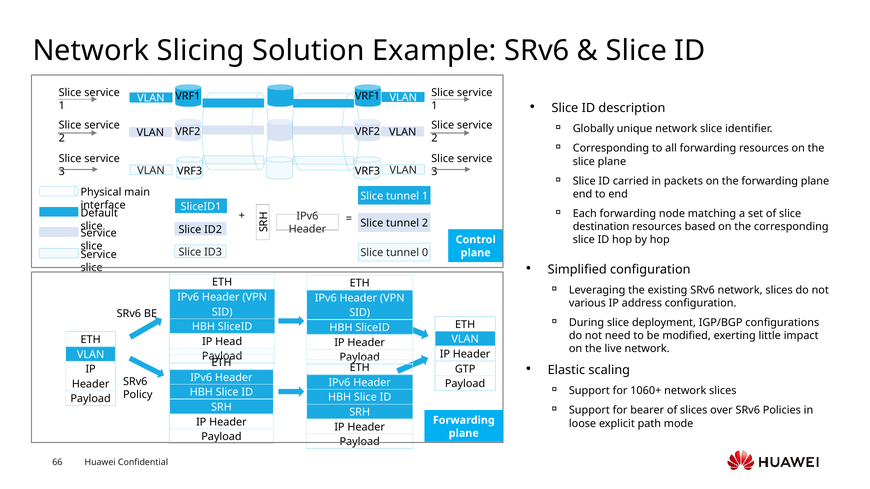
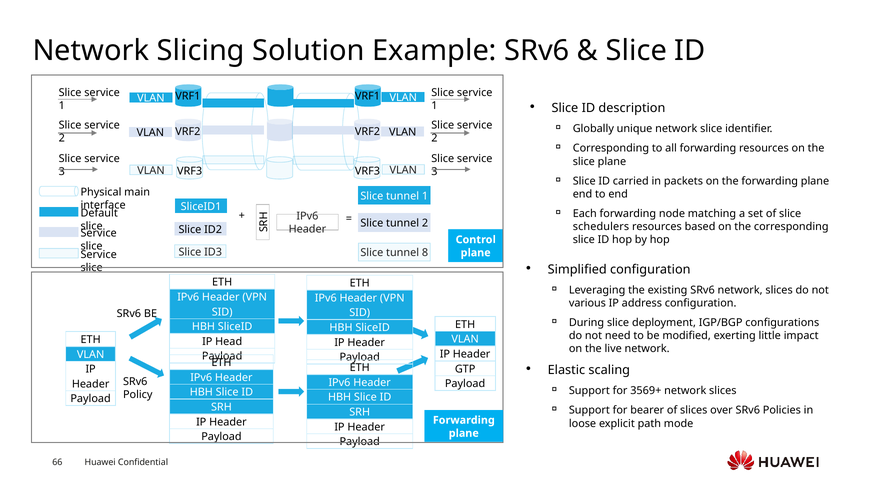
destination: destination -> schedulers
0: 0 -> 8
1060+: 1060+ -> 3569+
